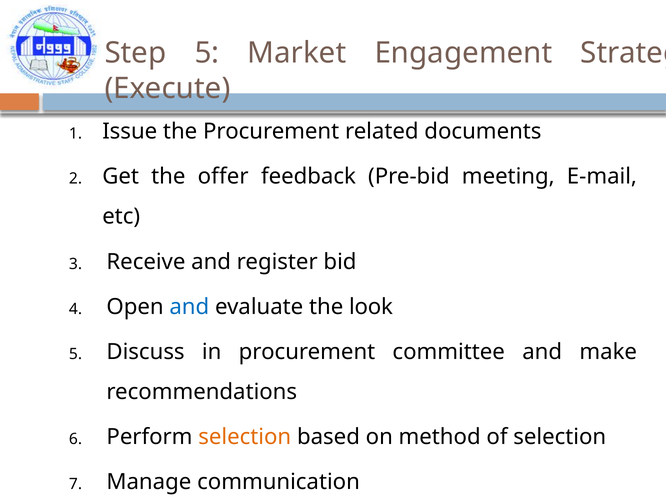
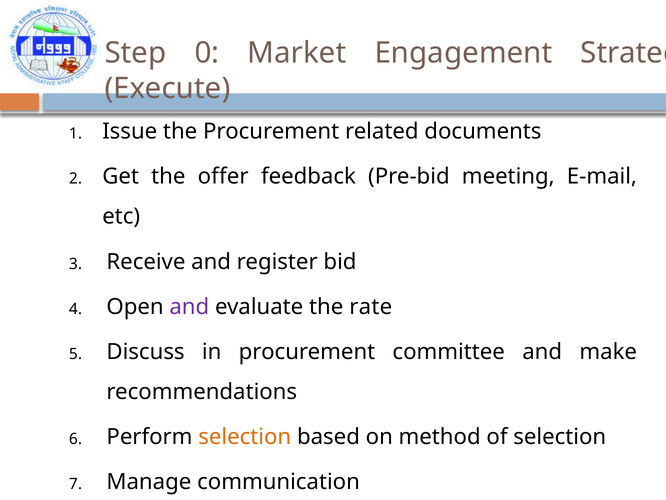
Step 5: 5 -> 0
and at (189, 306) colour: blue -> purple
look: look -> rate
